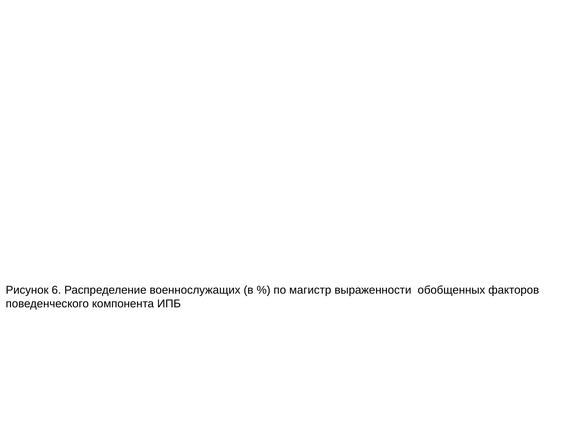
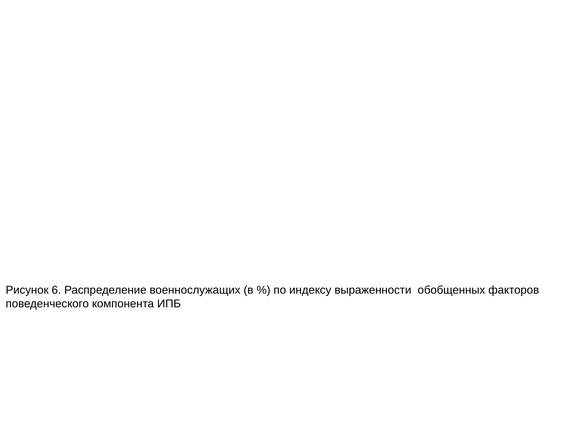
магистр: магистр -> индексу
